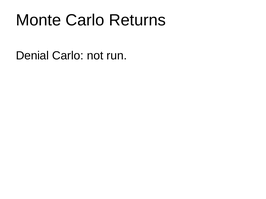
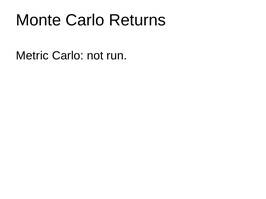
Denial: Denial -> Metric
